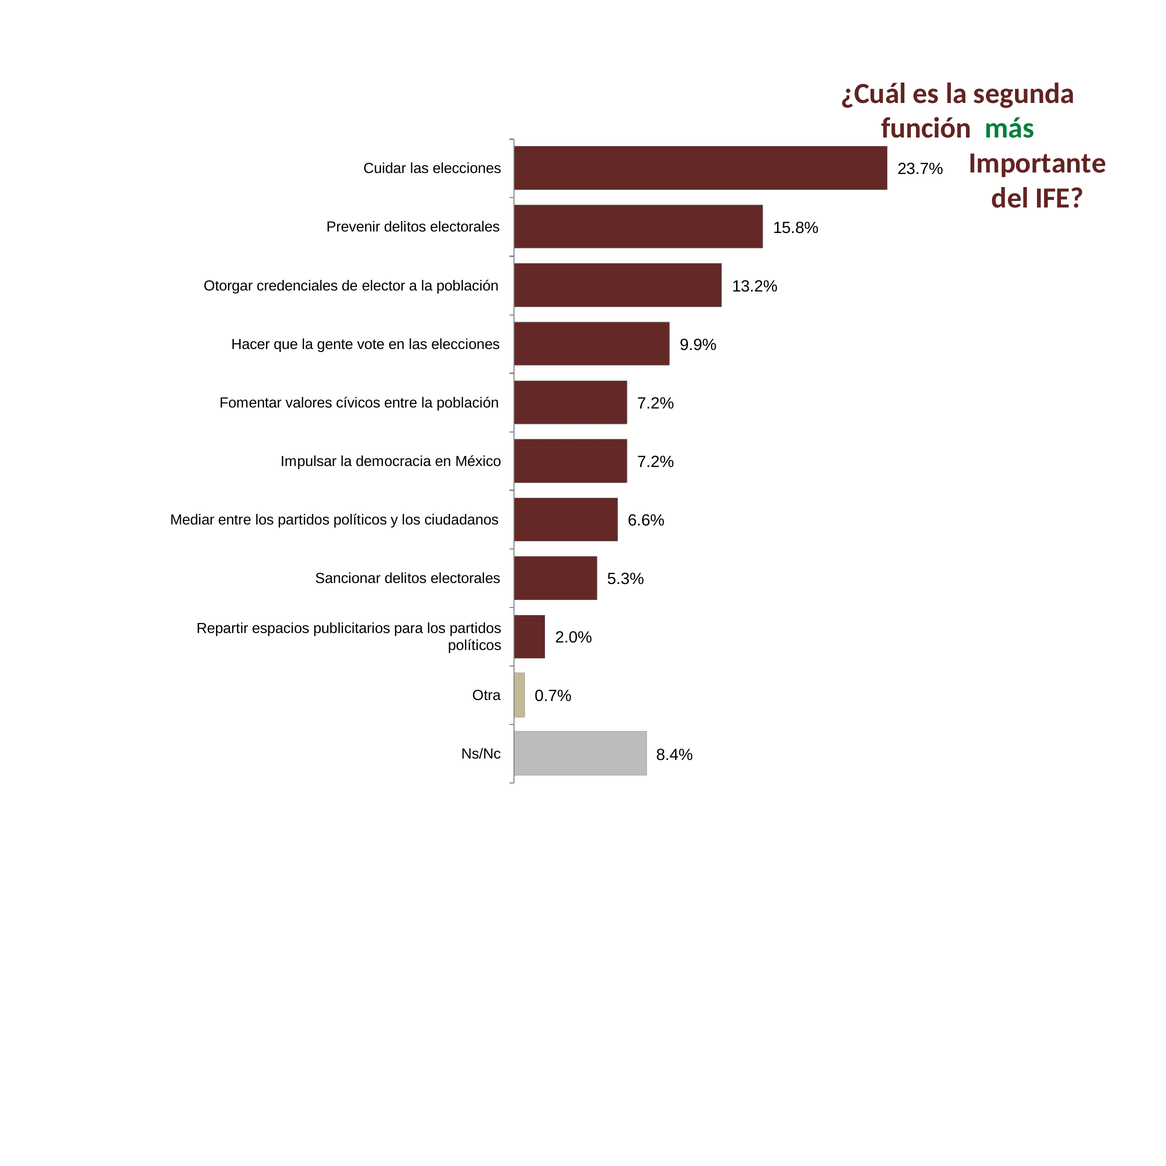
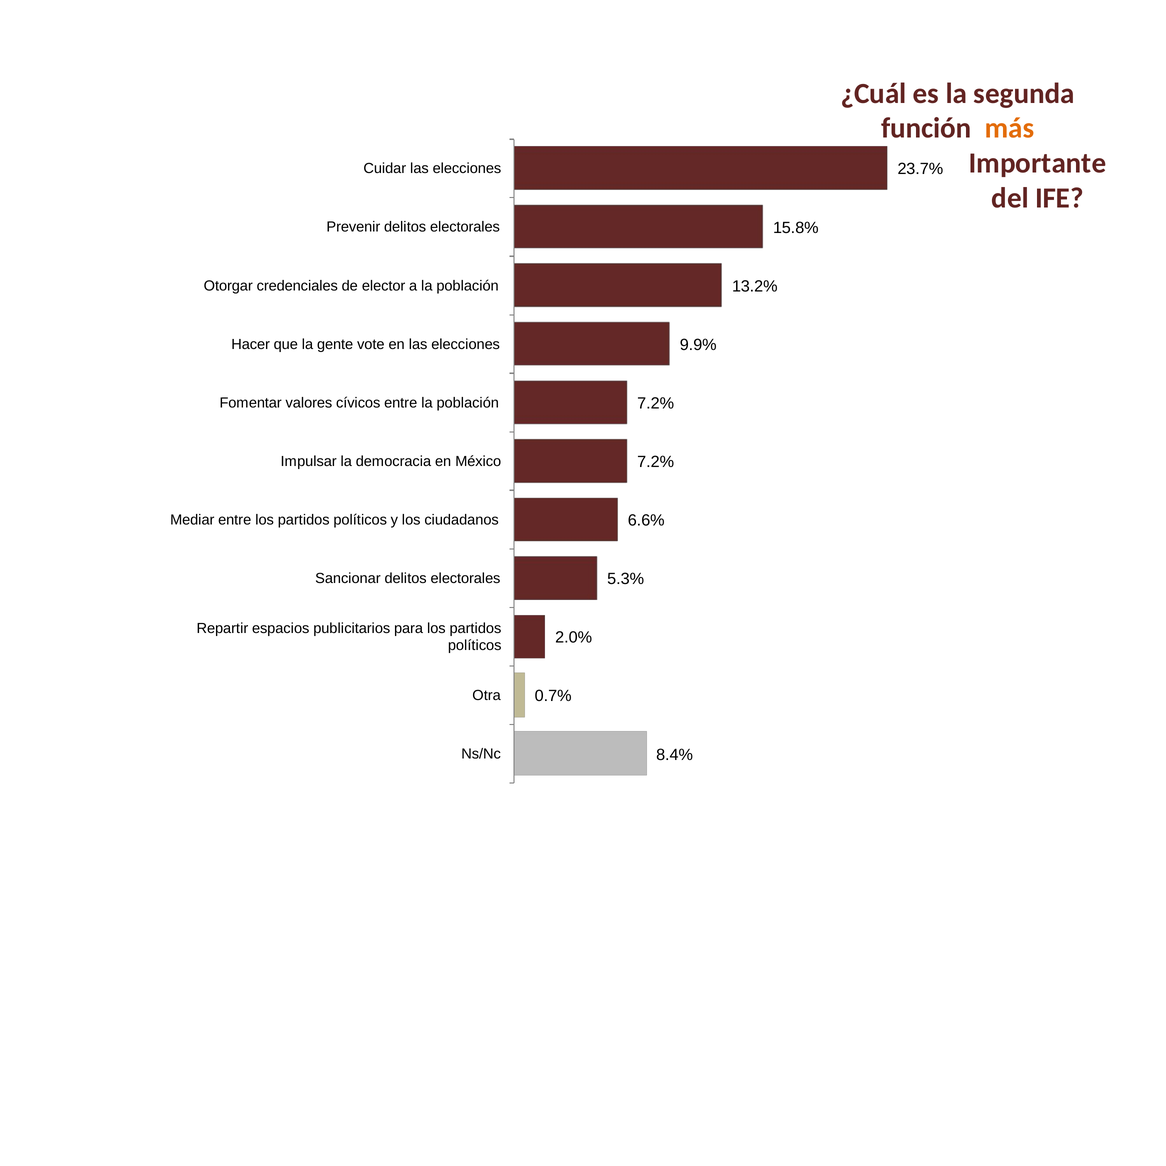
más colour: green -> orange
